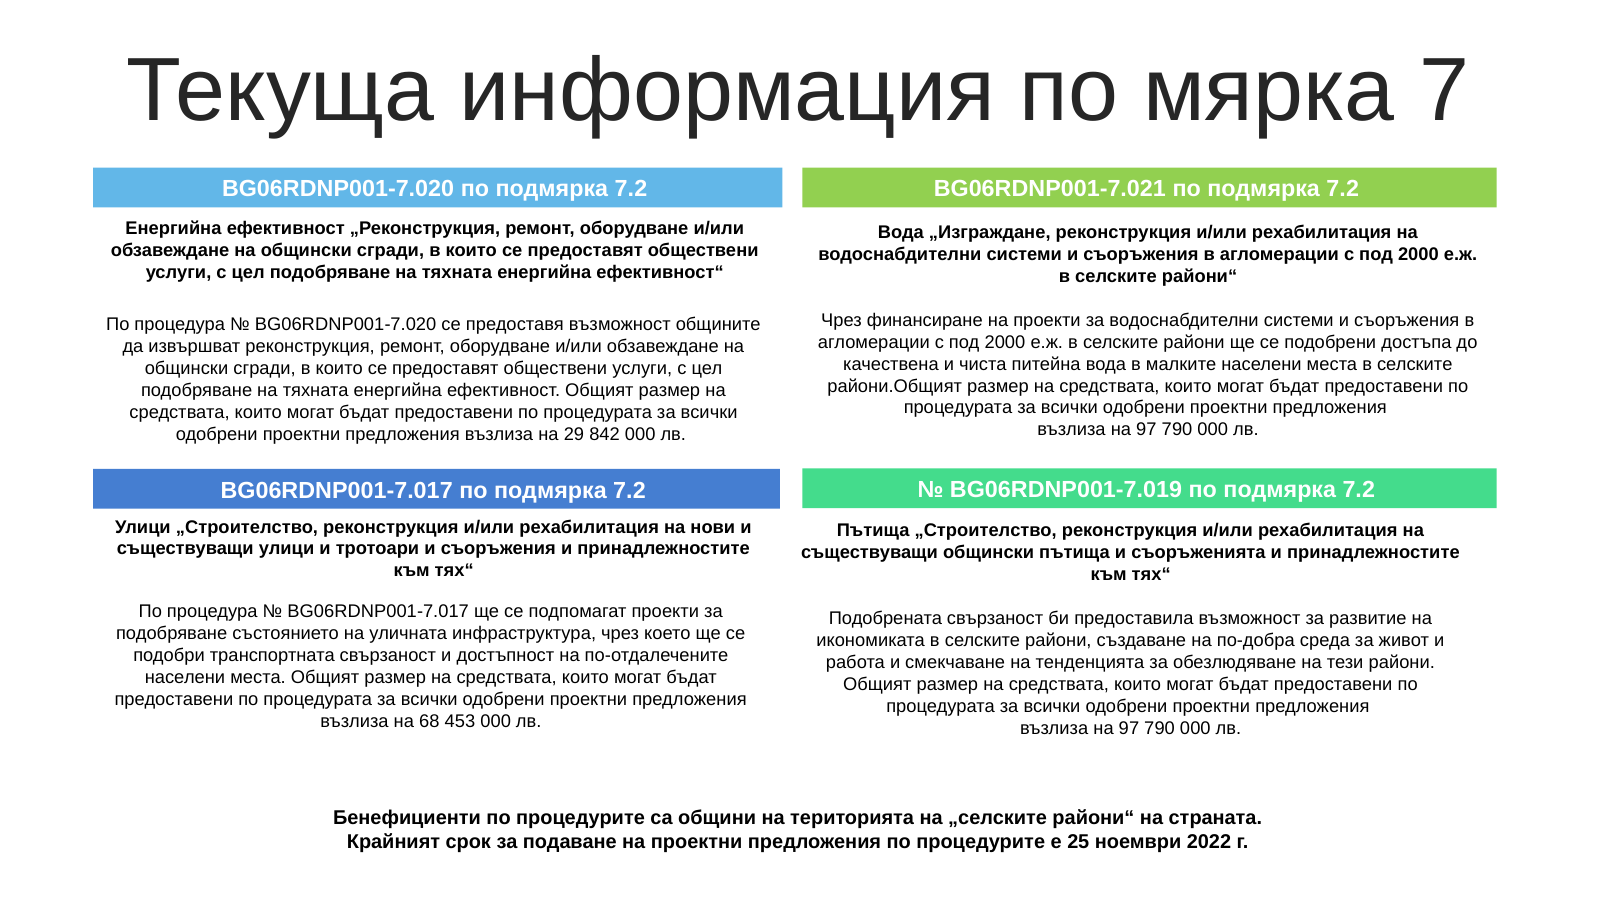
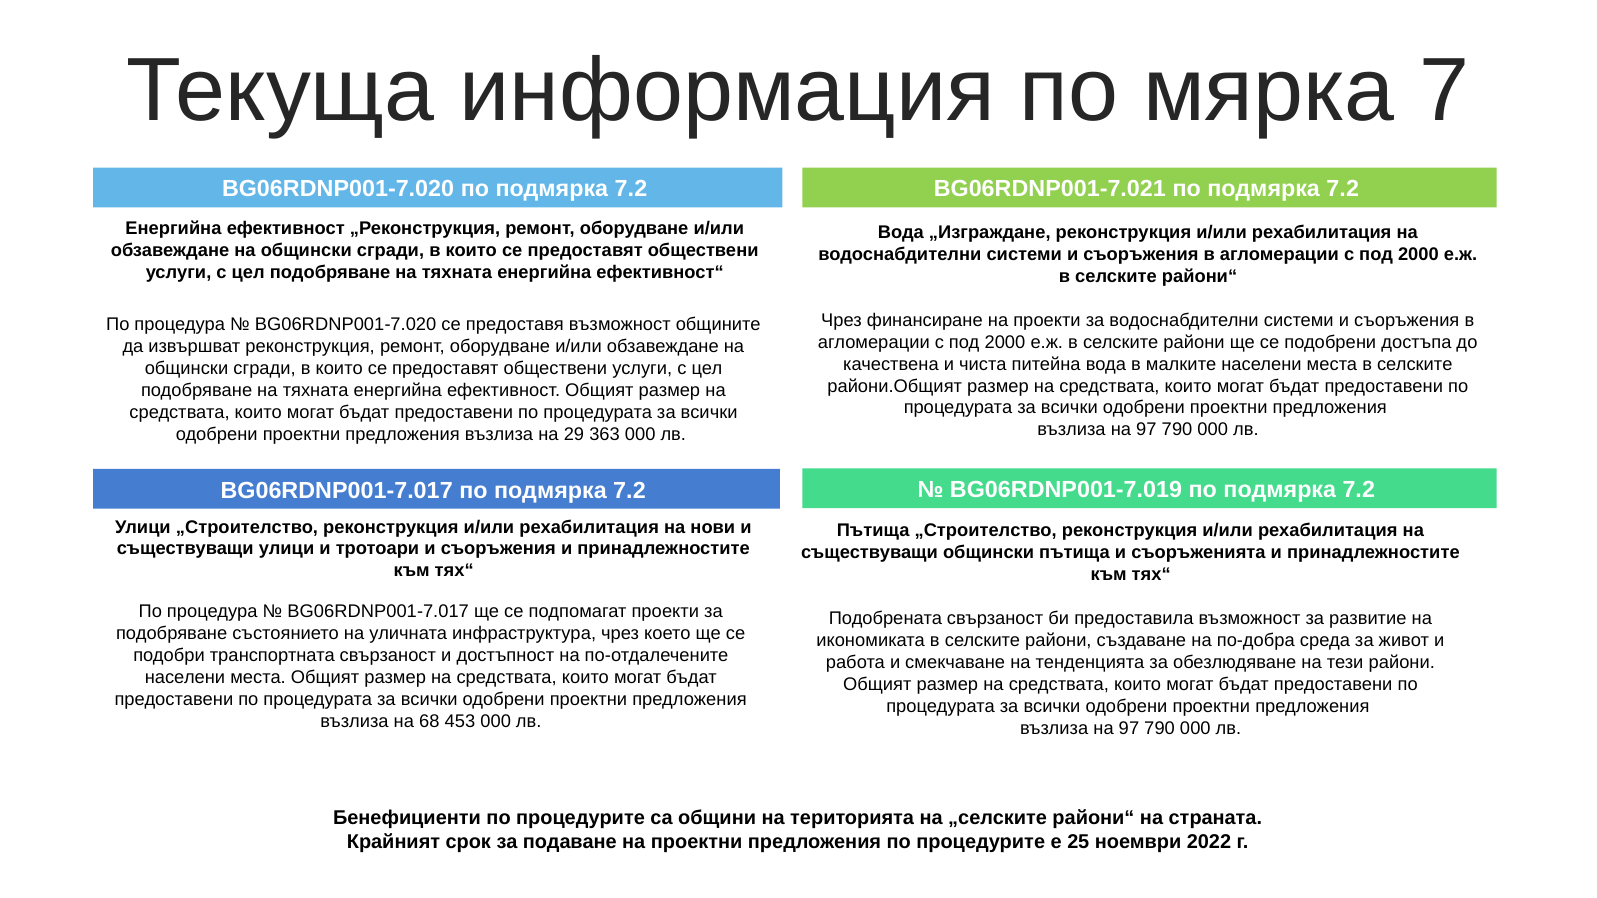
842: 842 -> 363
